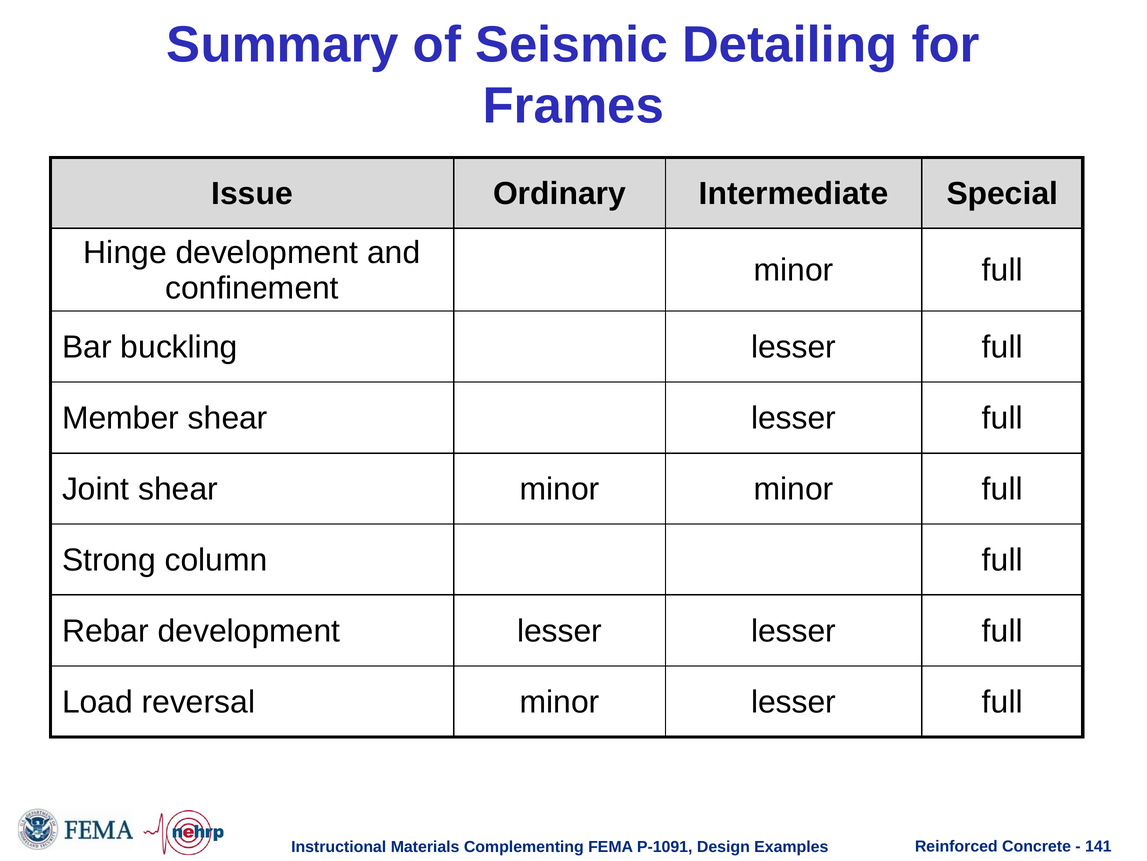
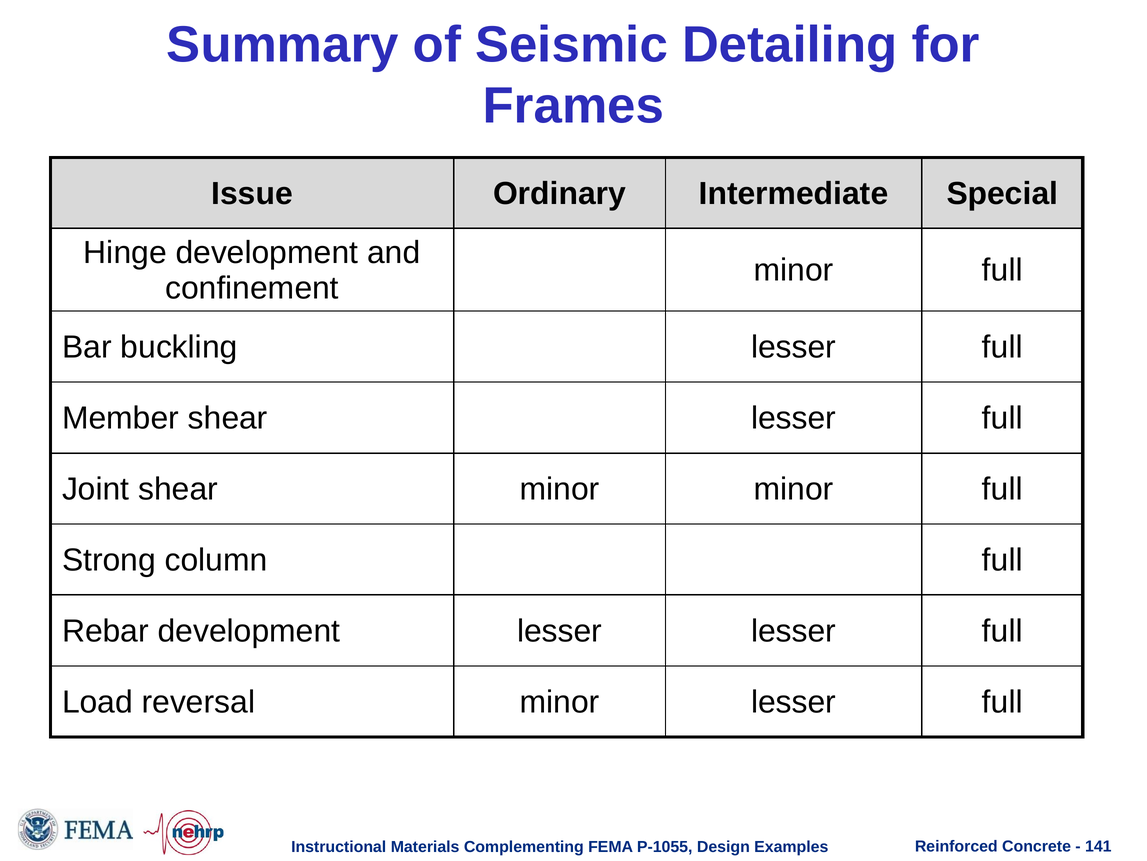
P-1091: P-1091 -> P-1055
